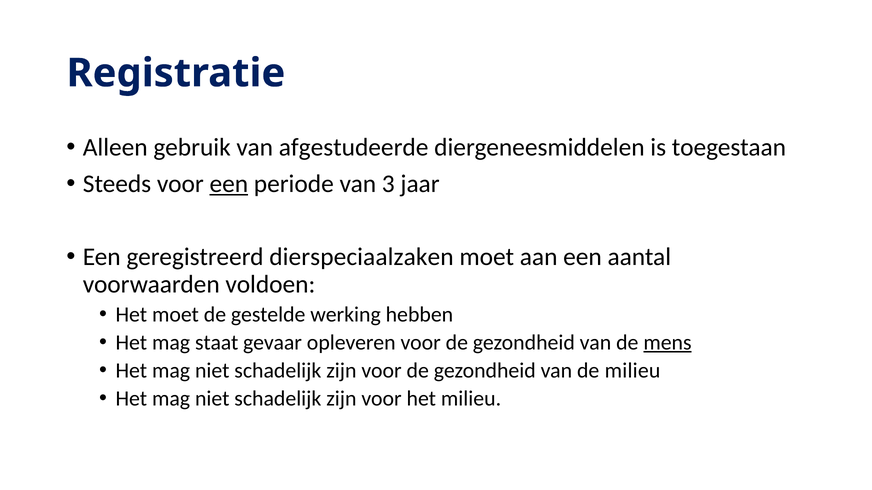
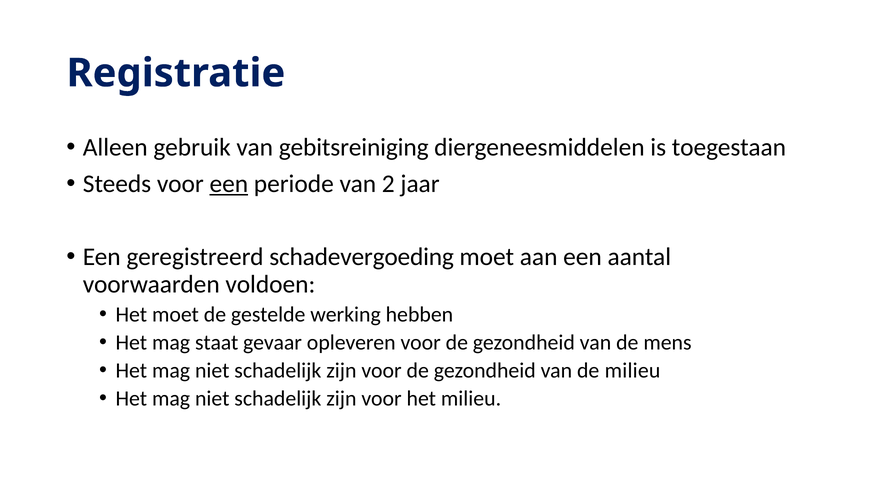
afgestudeerde: afgestudeerde -> gebitsreiniging
3: 3 -> 2
dierspeciaalzaken: dierspeciaalzaken -> schadevergoeding
mens underline: present -> none
